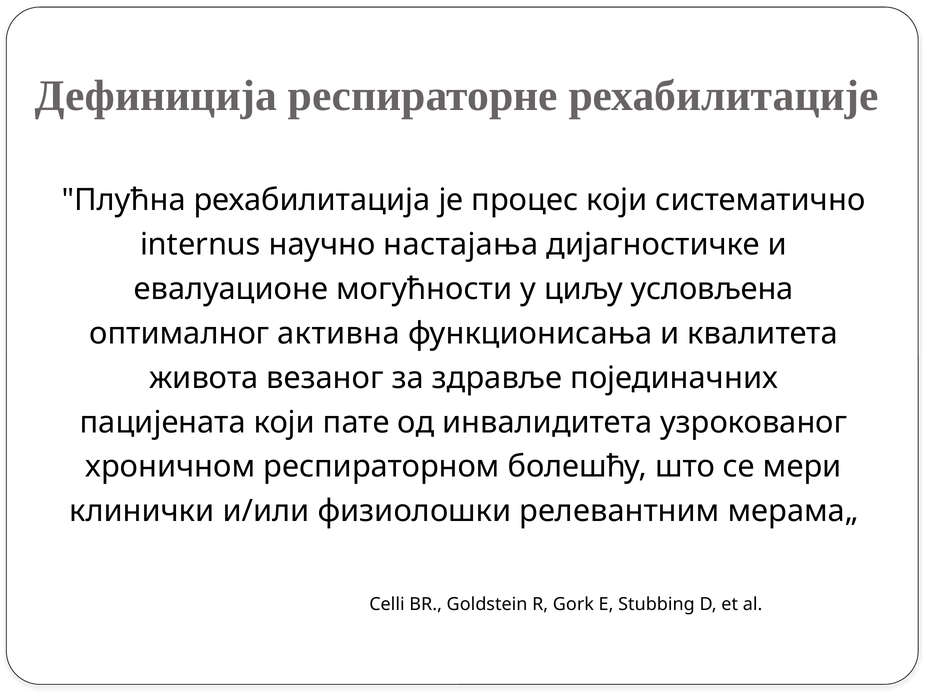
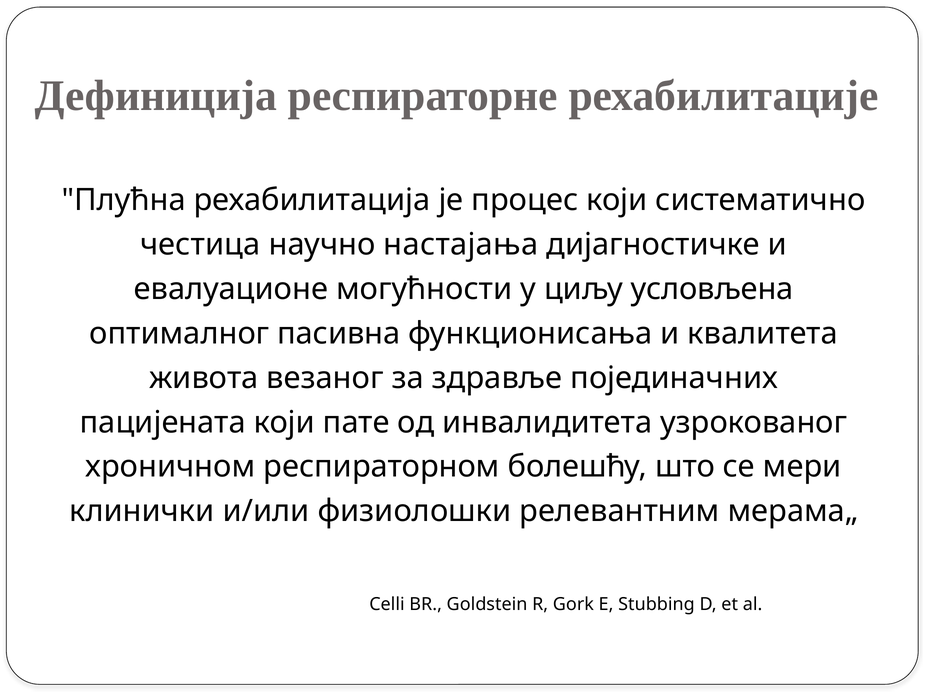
internus: internus -> честица
активна: активна -> пасивна
